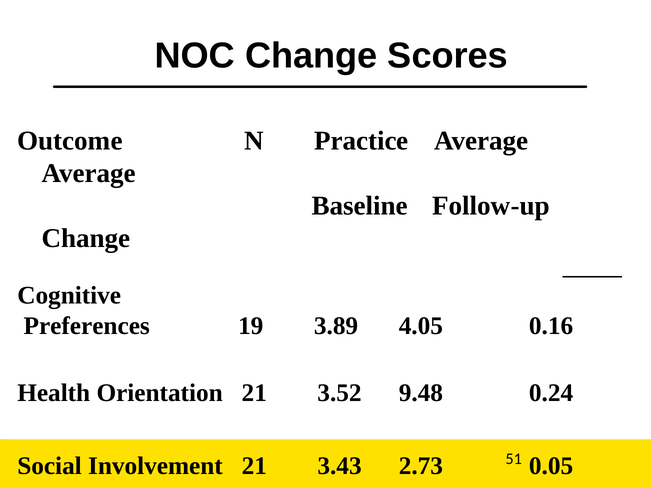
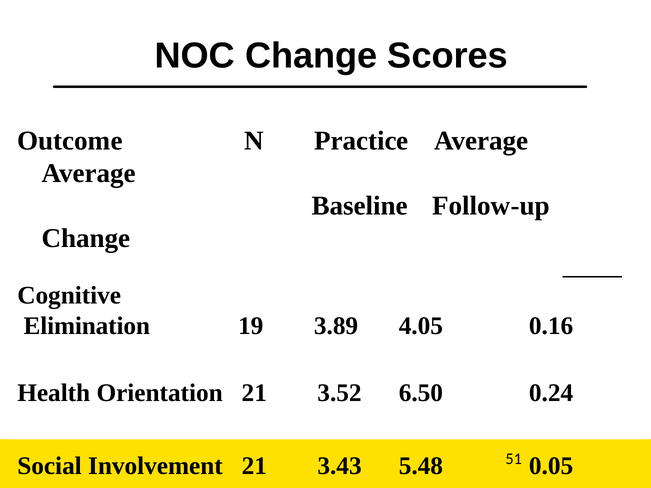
Preferences: Preferences -> Elimination
9.48: 9.48 -> 6.50
2.73: 2.73 -> 5.48
